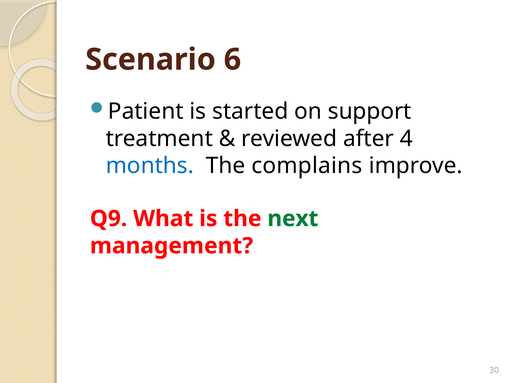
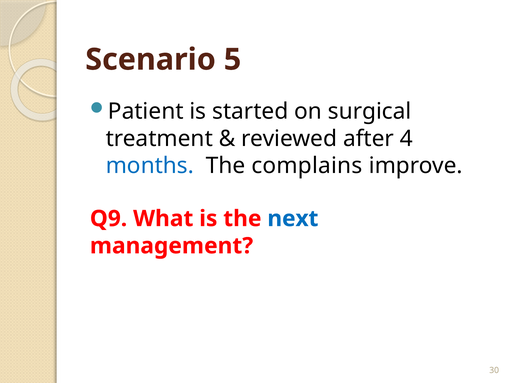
6: 6 -> 5
support: support -> surgical
next colour: green -> blue
